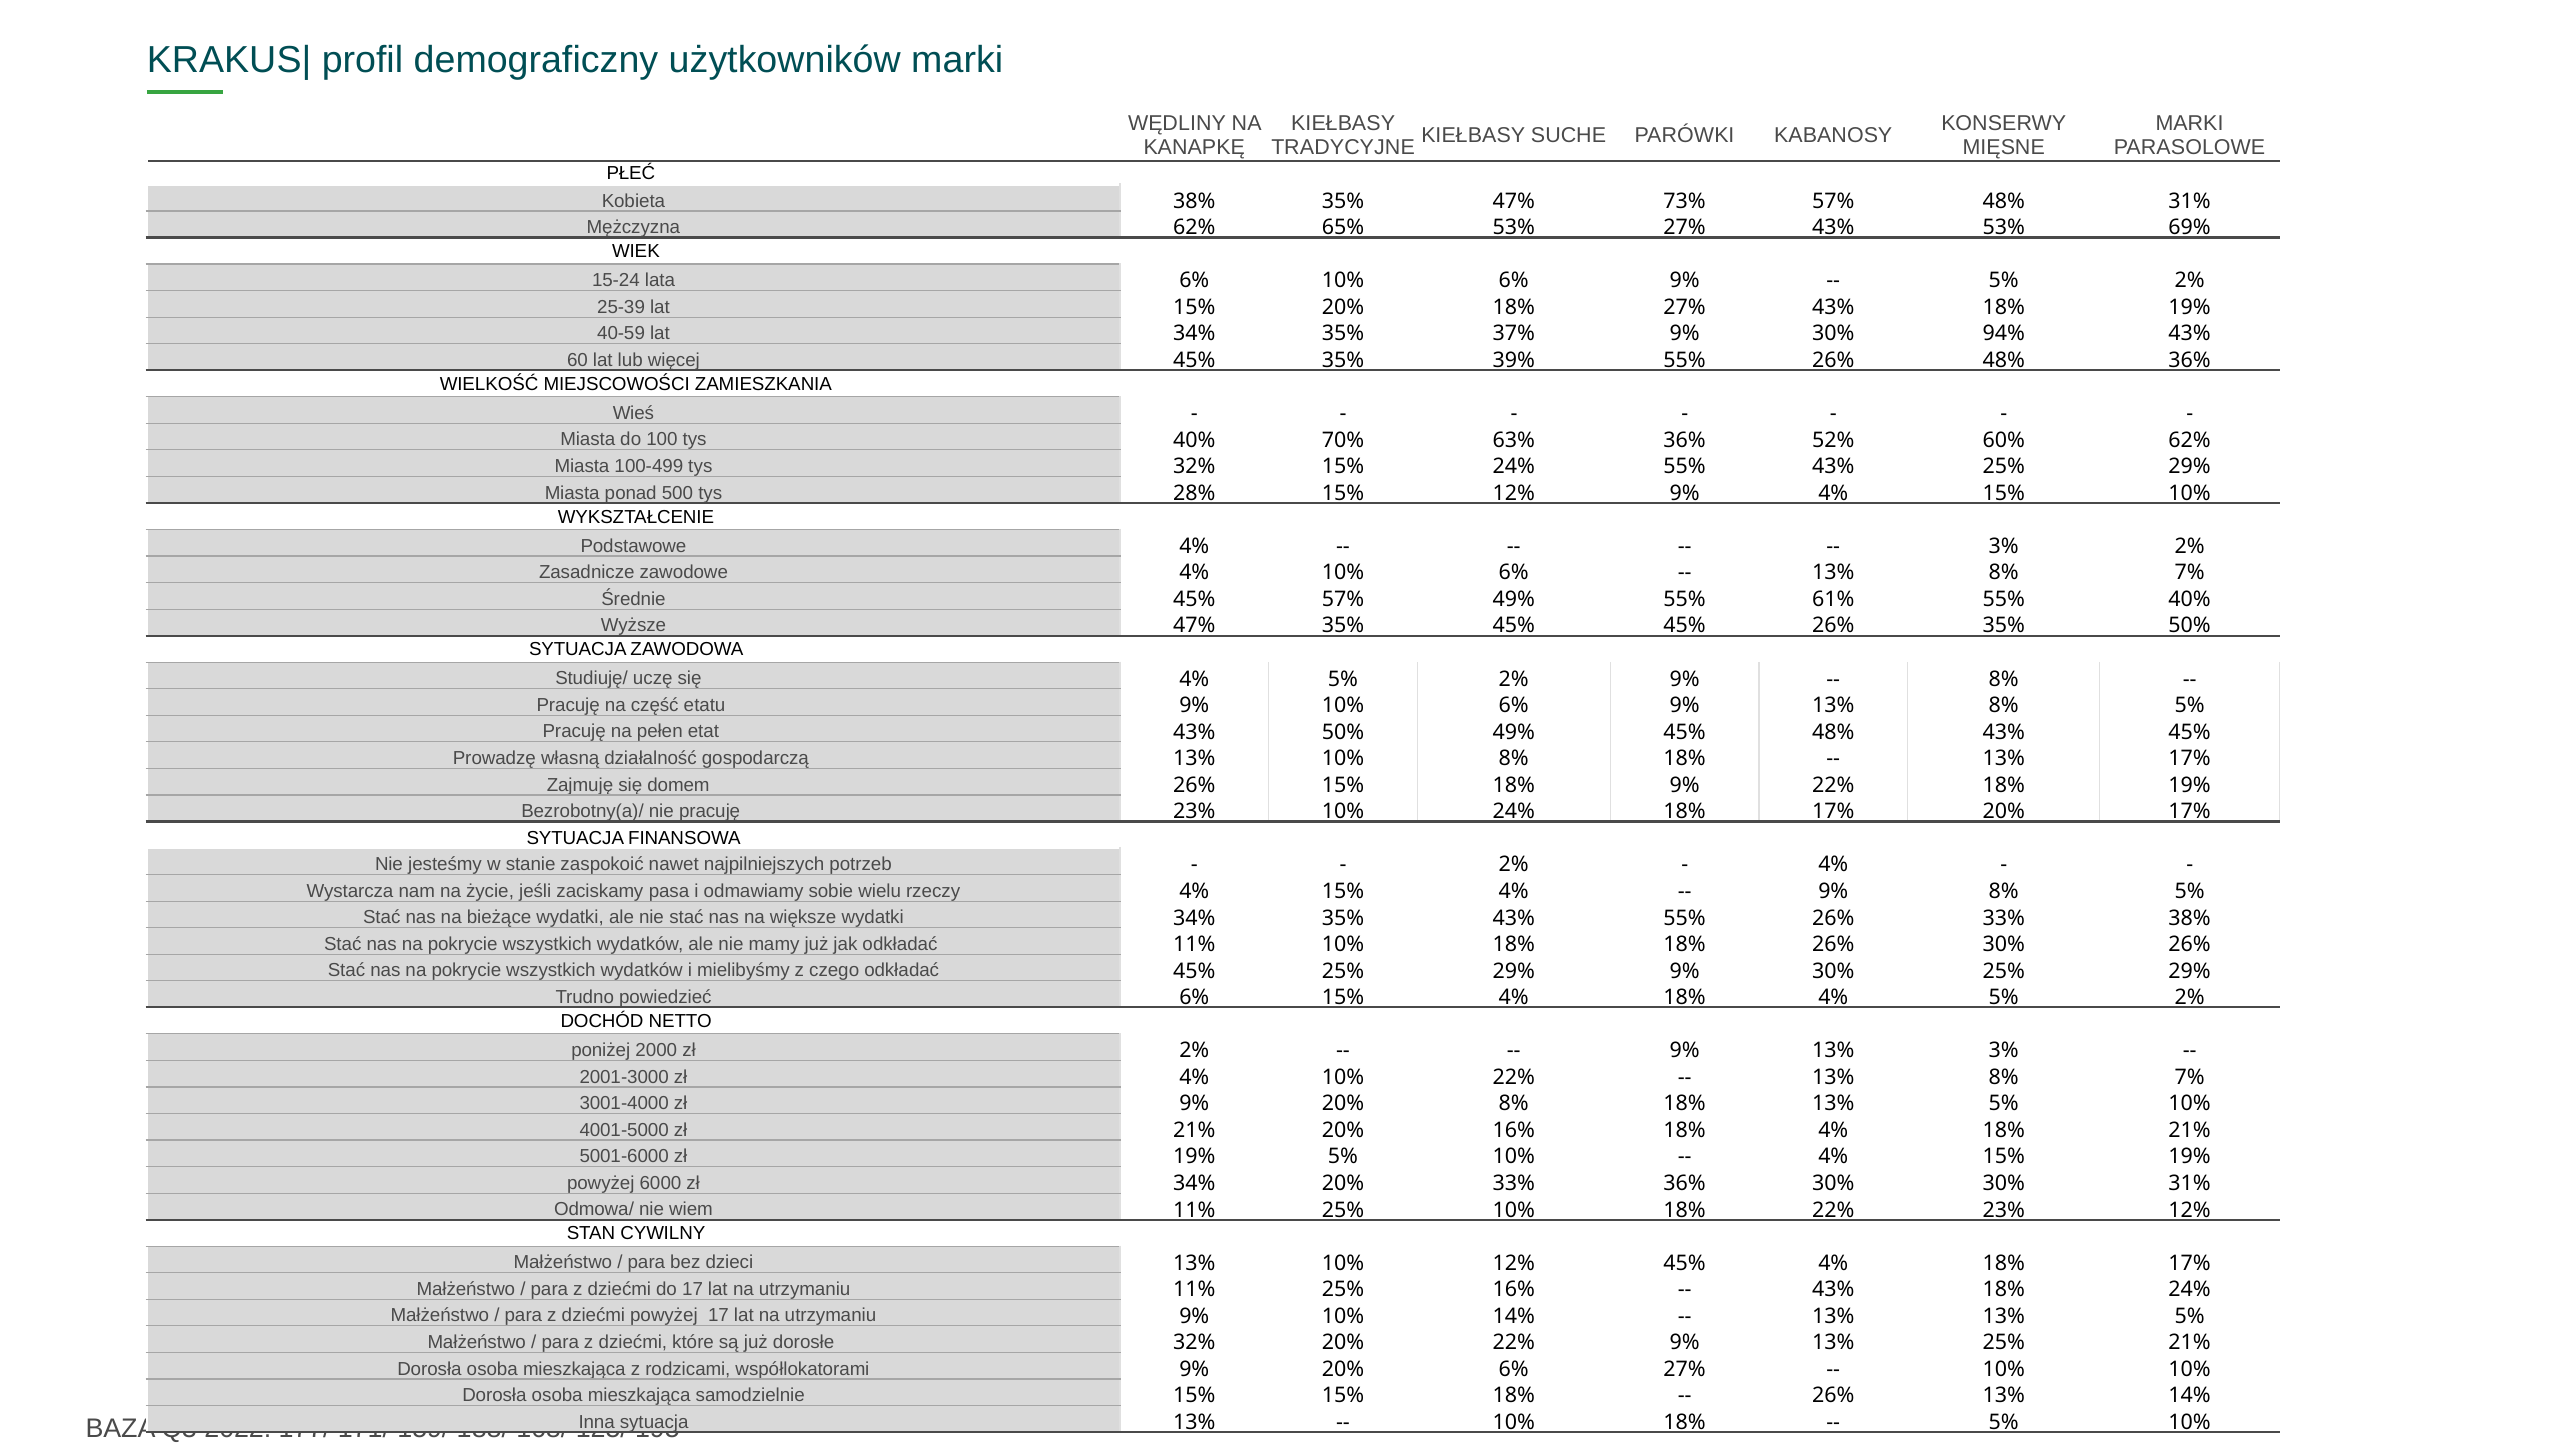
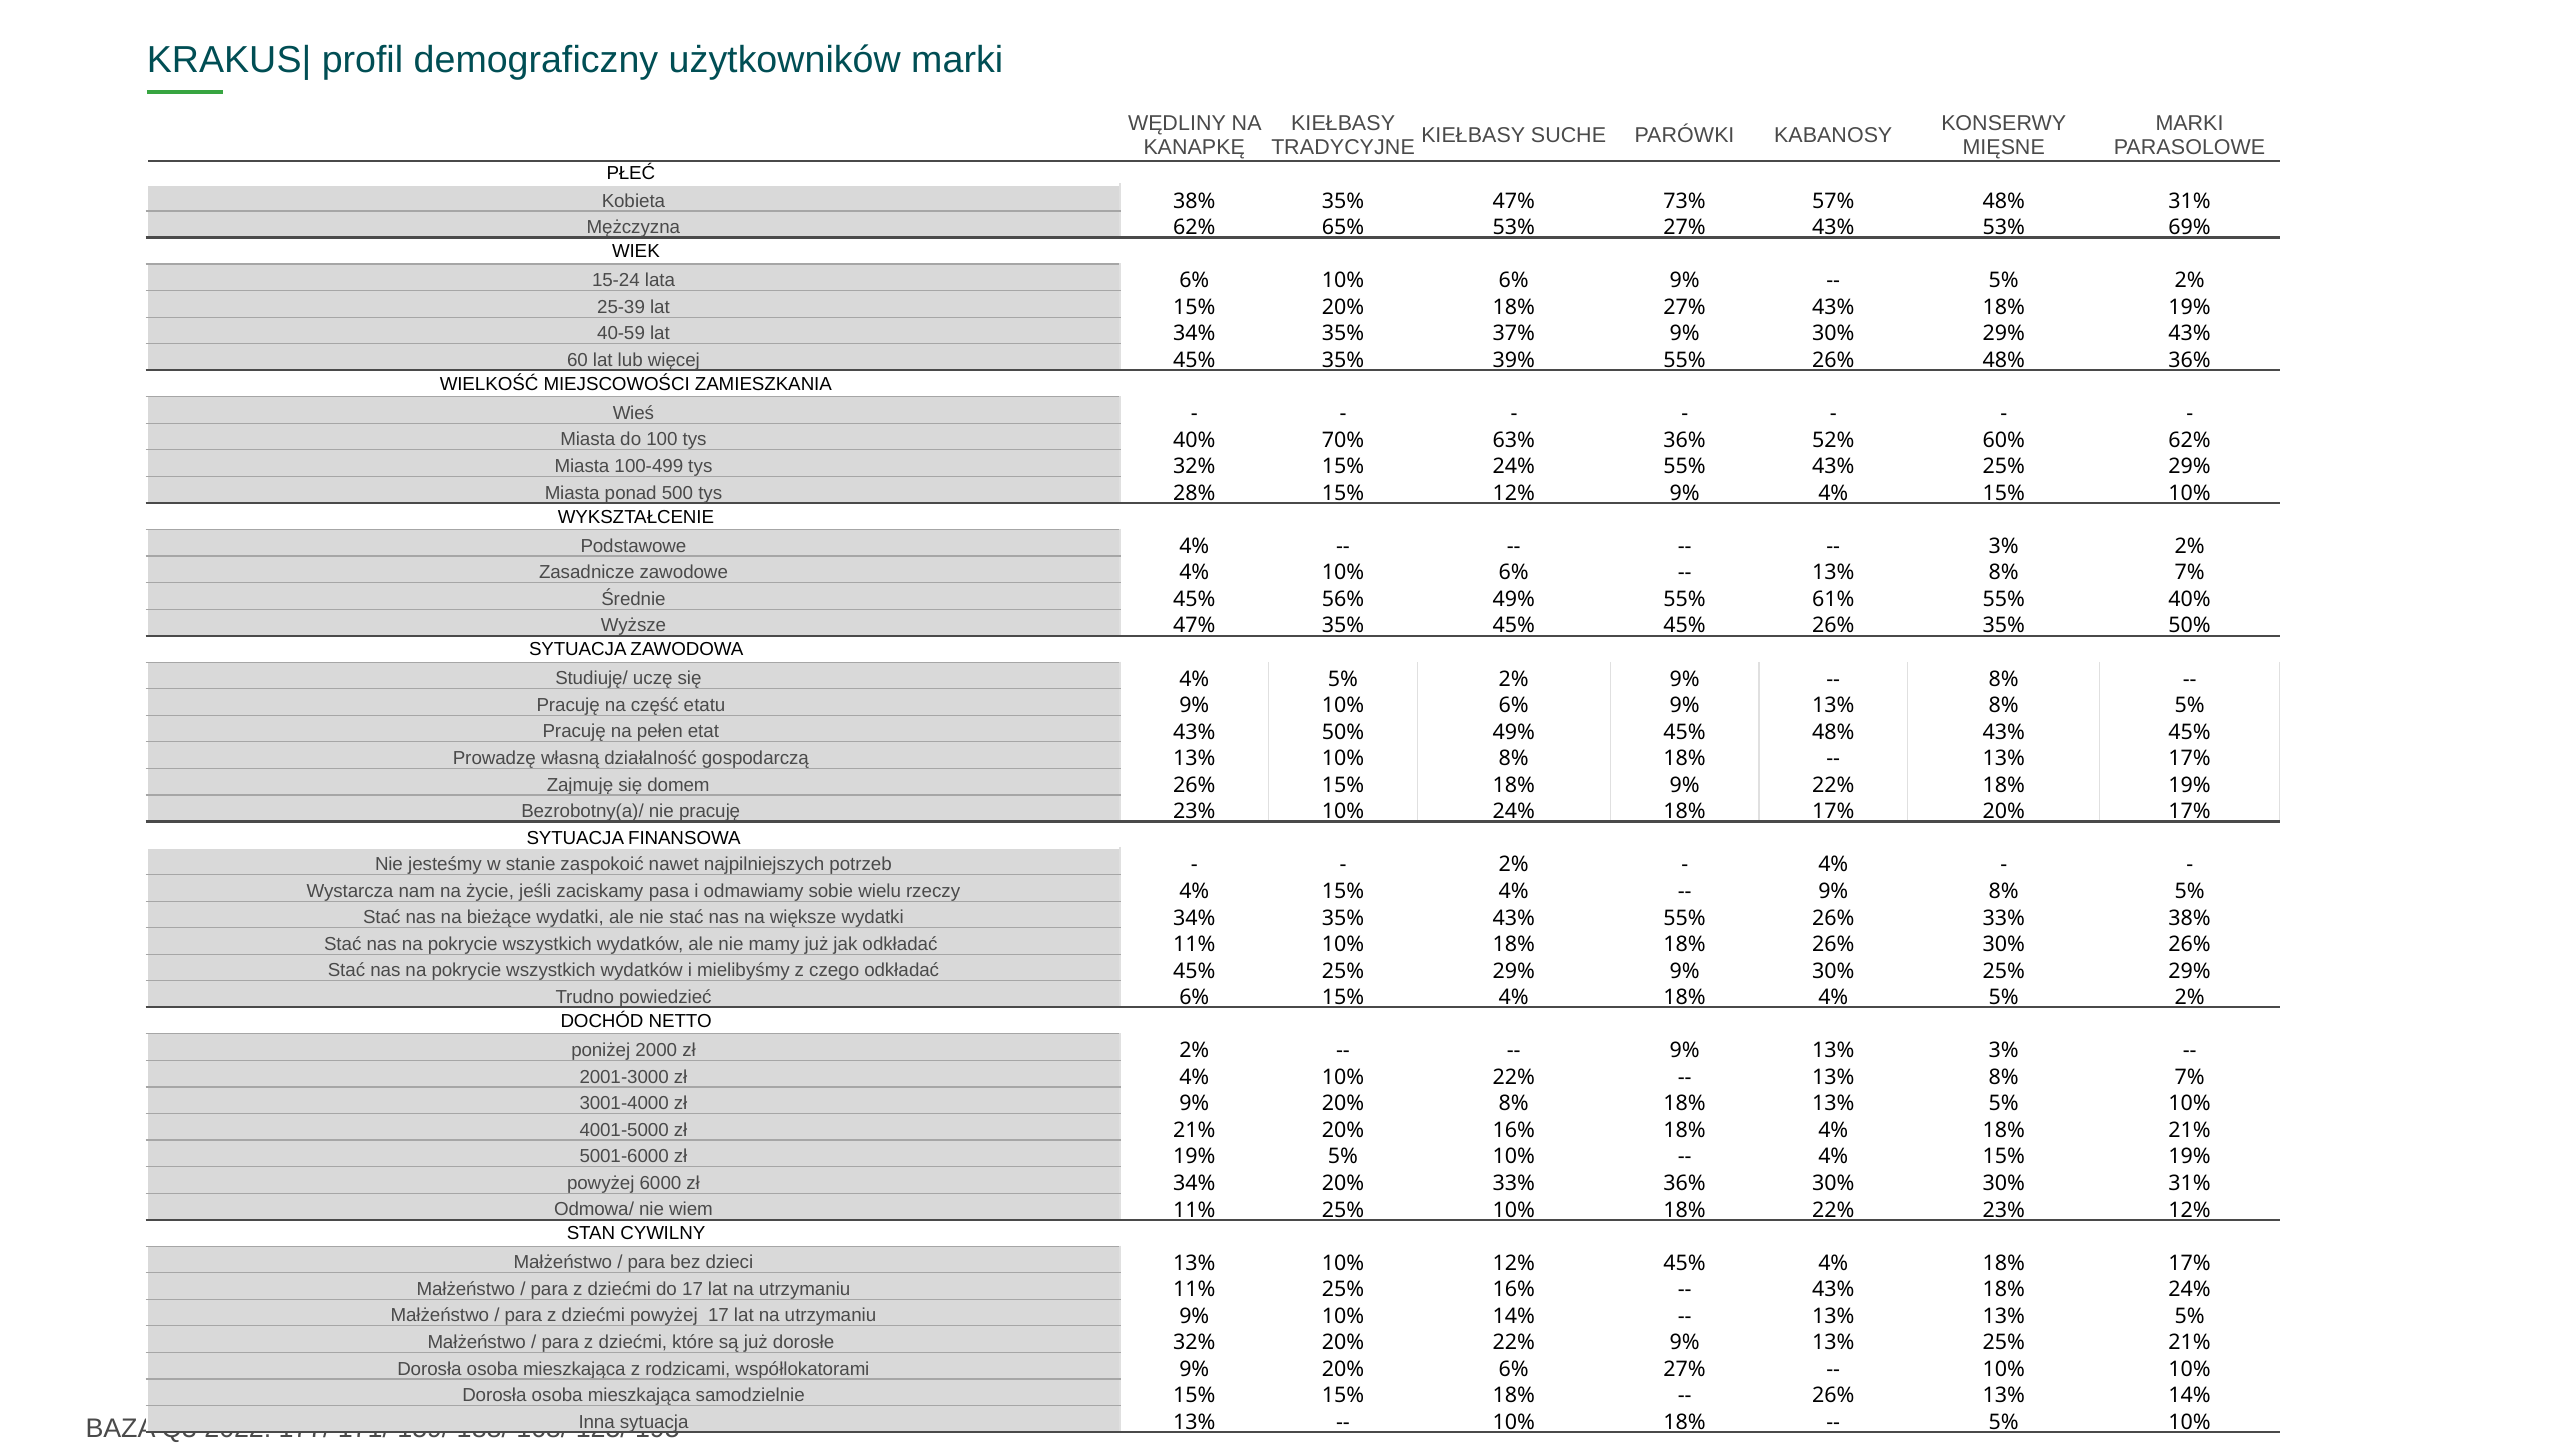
30% 94%: 94% -> 29%
45% 57%: 57% -> 56%
